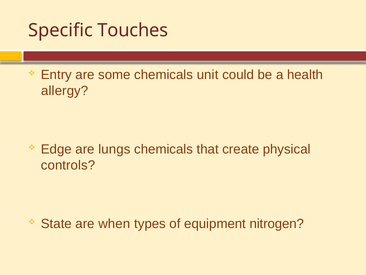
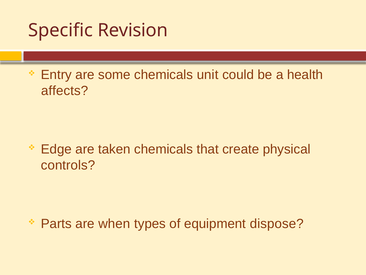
Touches: Touches -> Revision
allergy: allergy -> affects
lungs: lungs -> taken
State: State -> Parts
nitrogen: nitrogen -> dispose
